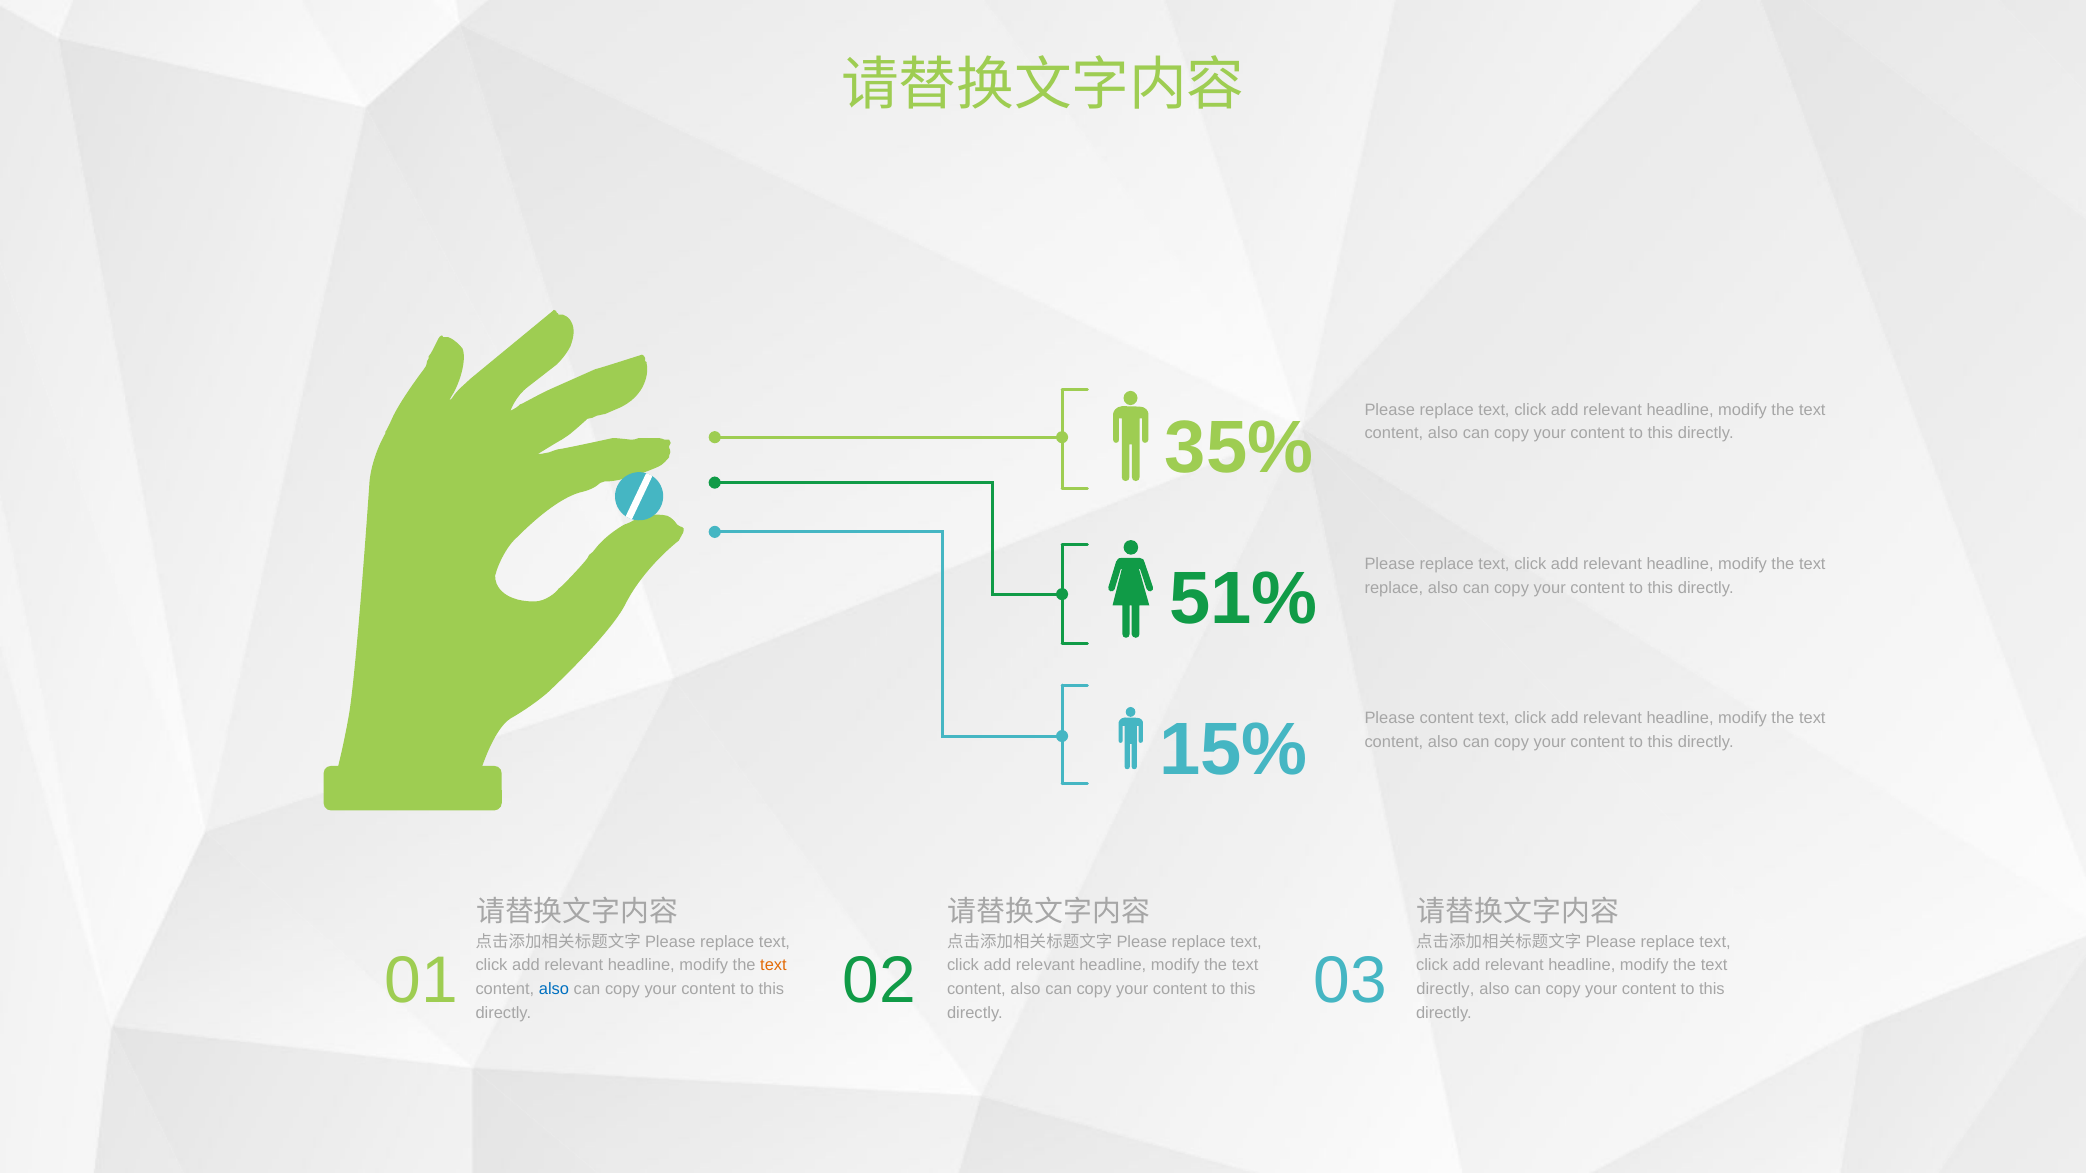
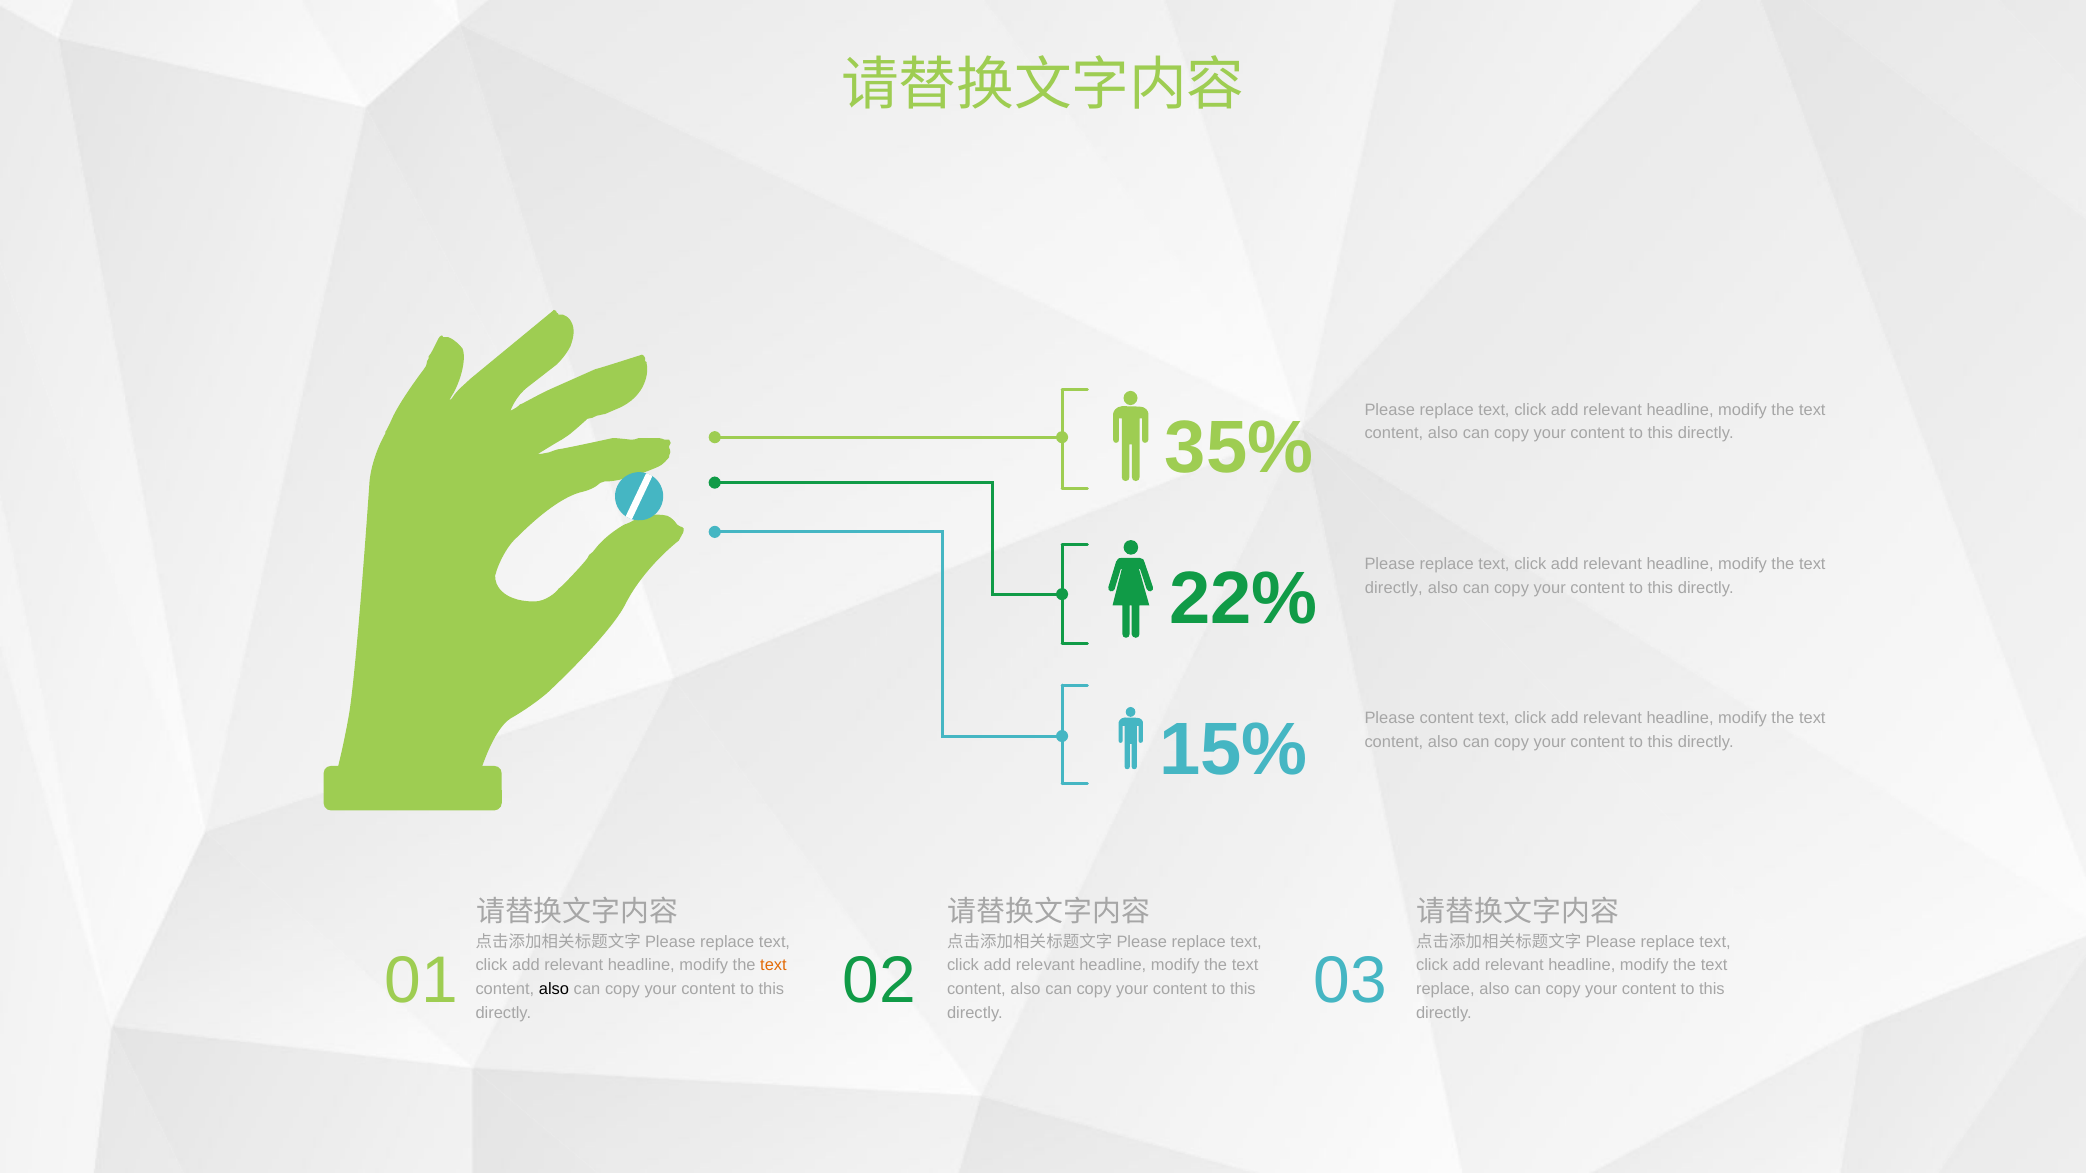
51%: 51% -> 22%
replace at (1394, 588): replace -> directly
also at (554, 989) colour: blue -> black
directly at (1445, 989): directly -> replace
